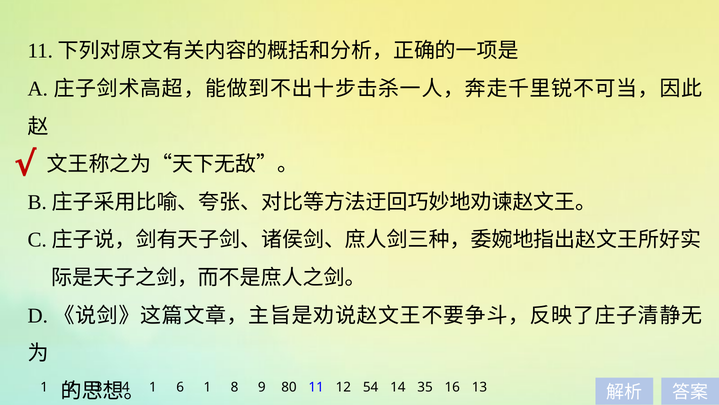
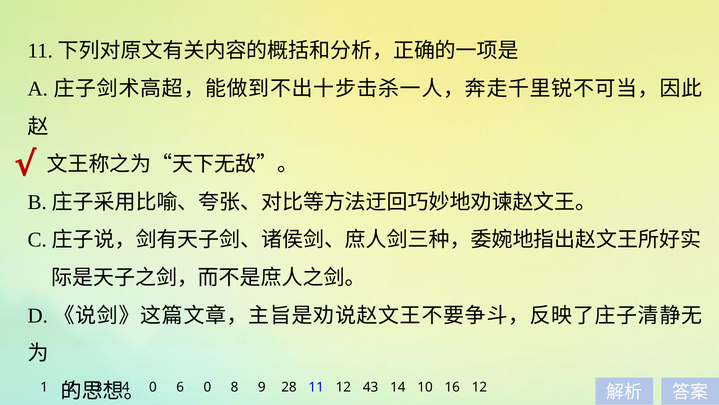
1 at (153, 387): 1 -> 0
6 1: 1 -> 0
80: 80 -> 28
54: 54 -> 43
35: 35 -> 10
16 13: 13 -> 12
